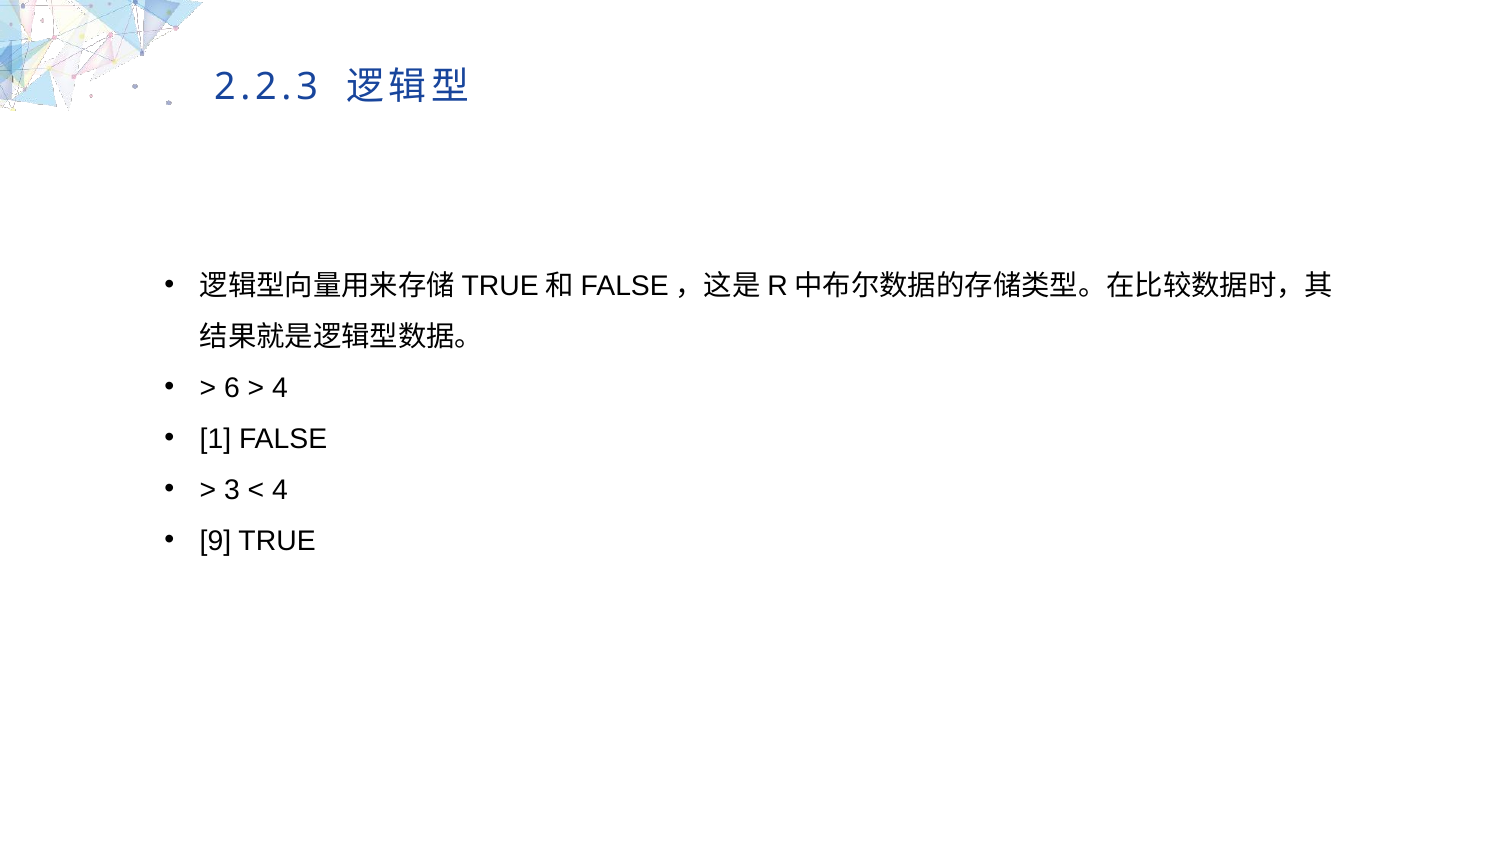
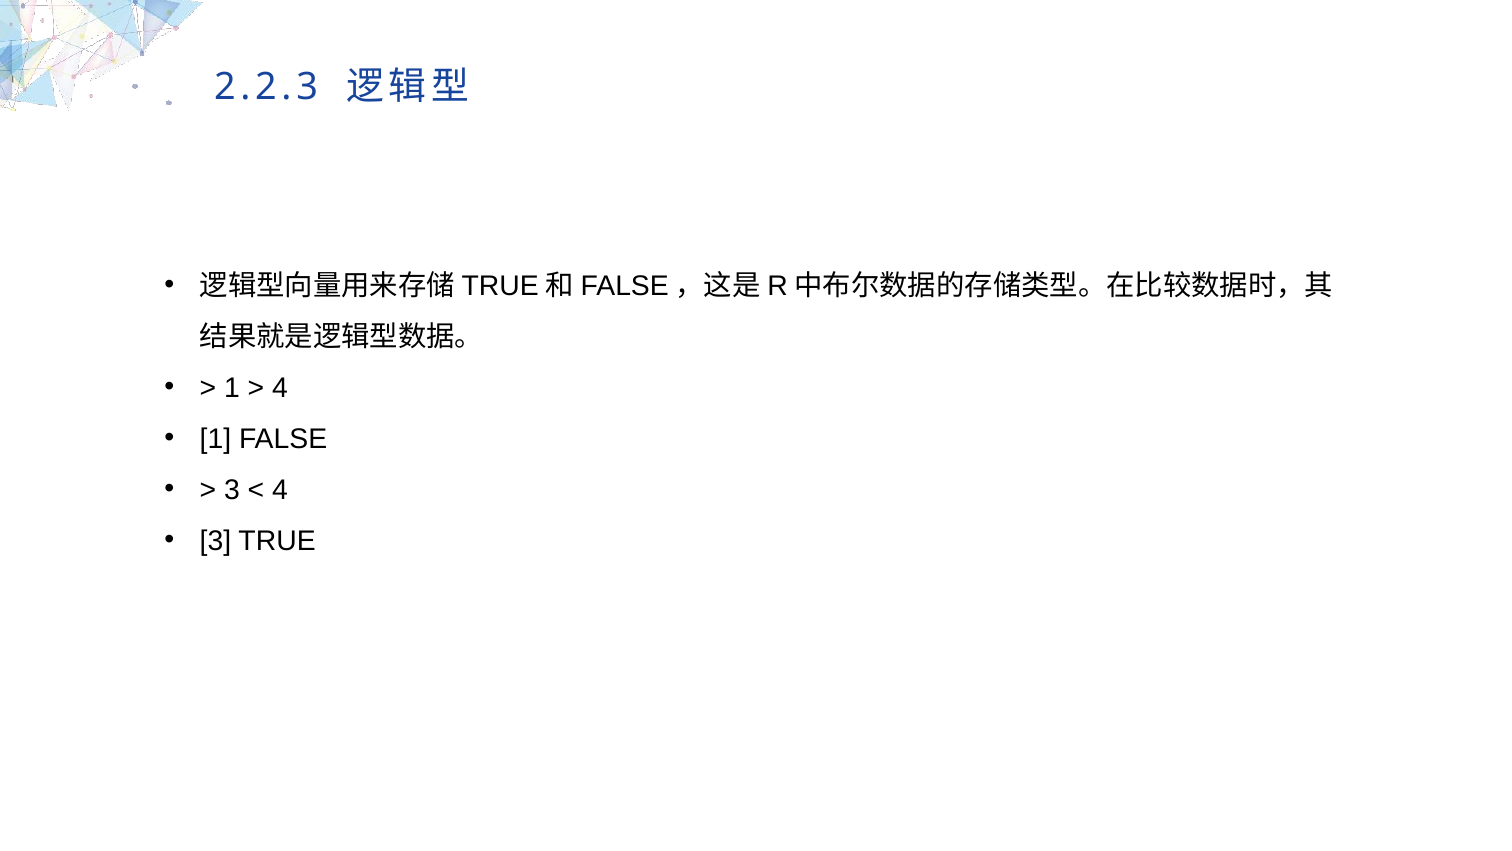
6 at (232, 388): 6 -> 1
9 at (215, 541): 9 -> 3
